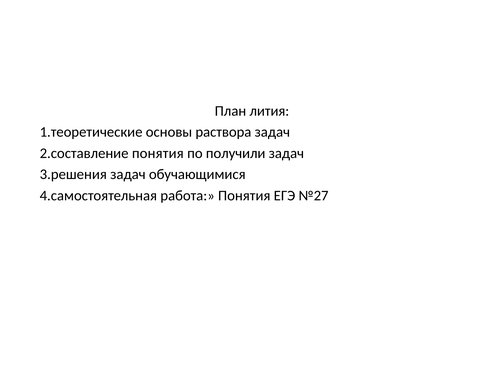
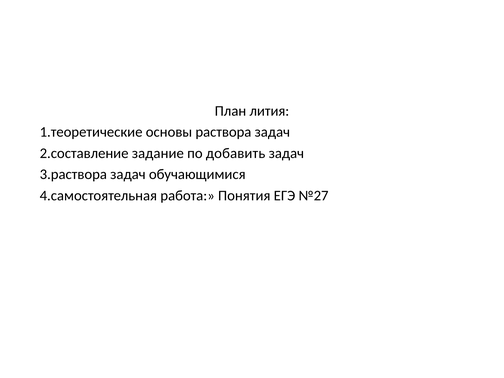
2.составление понятия: понятия -> задание
получили: получили -> добавить
3.решения: 3.решения -> 3.раствора
